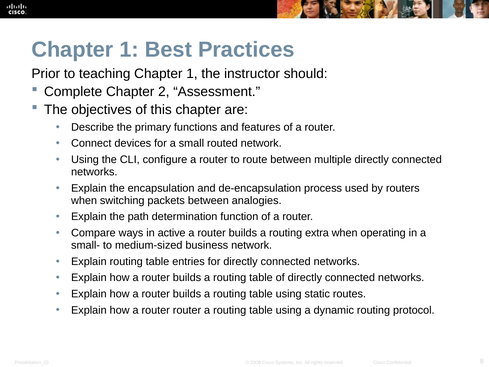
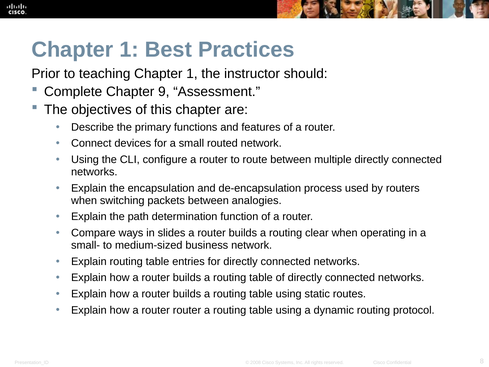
2: 2 -> 9
active: active -> slides
extra: extra -> clear
